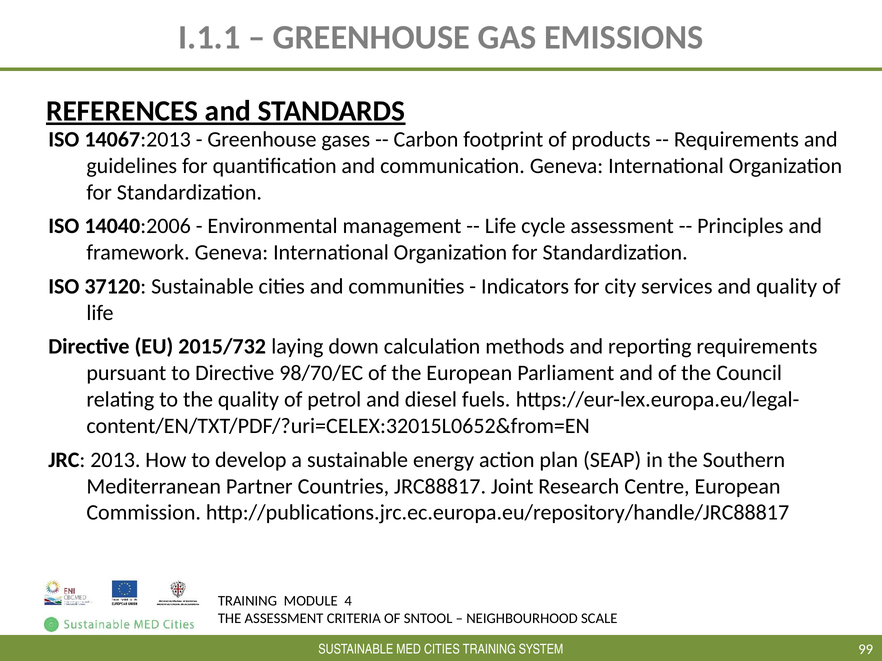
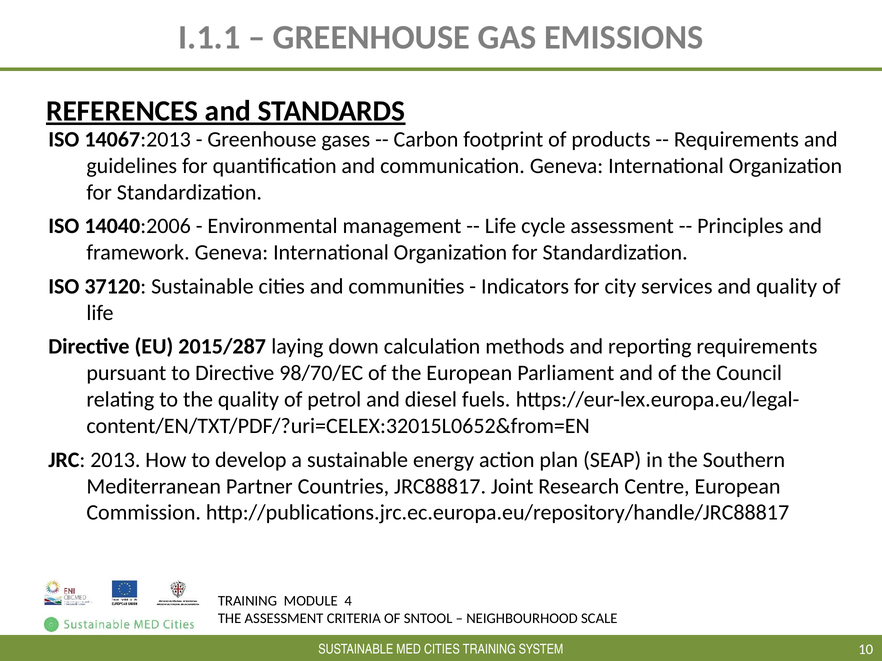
2015/732: 2015/732 -> 2015/287
99: 99 -> 10
